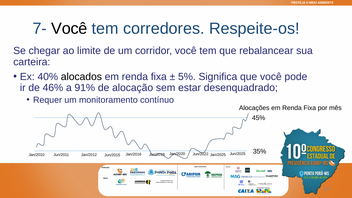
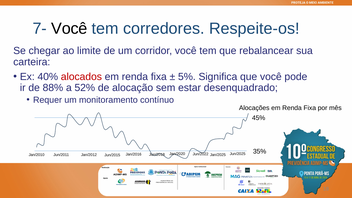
alocados colour: black -> red
46%: 46% -> 88%
91%: 91% -> 52%
